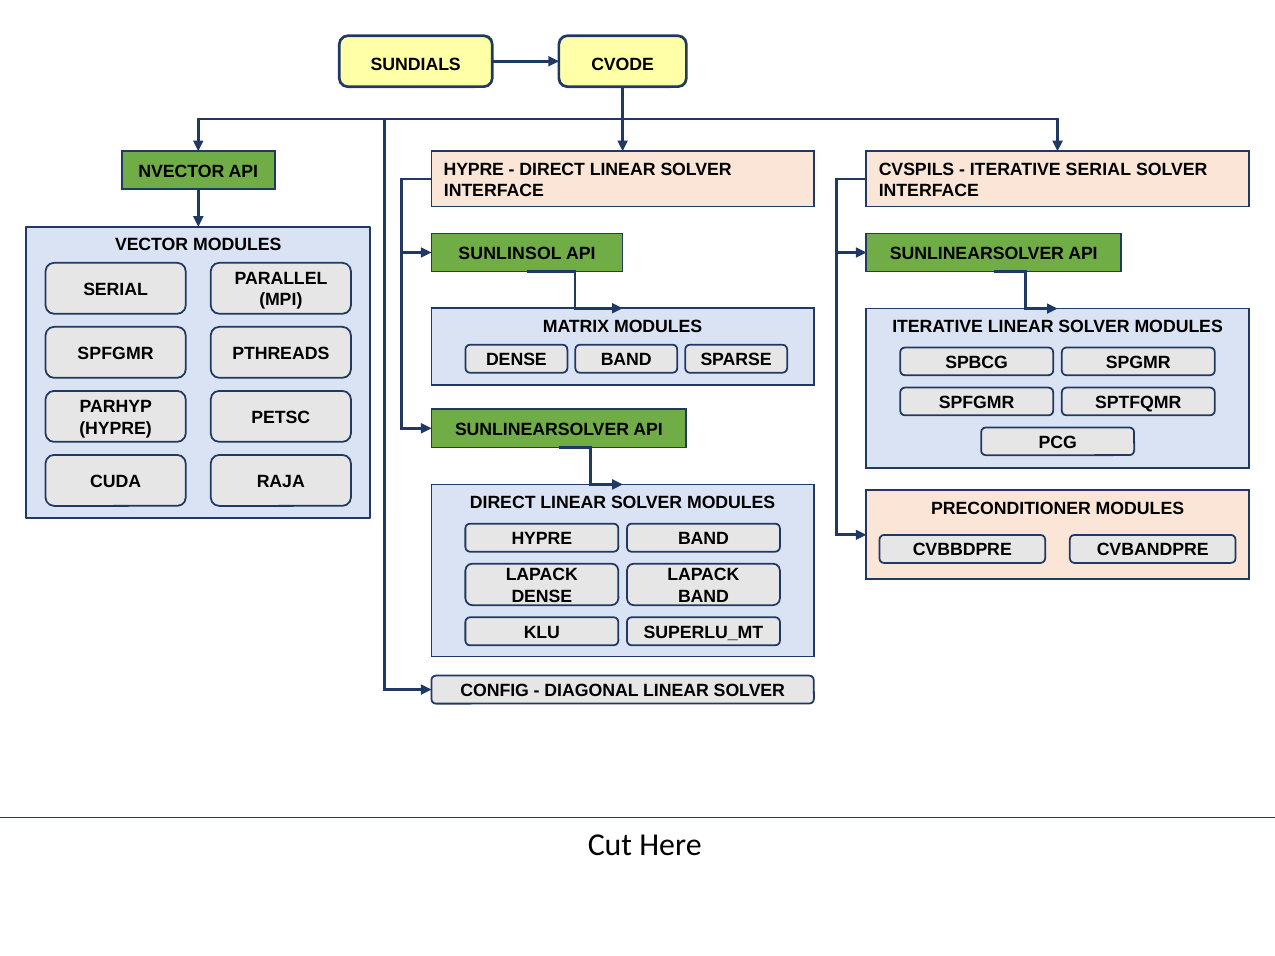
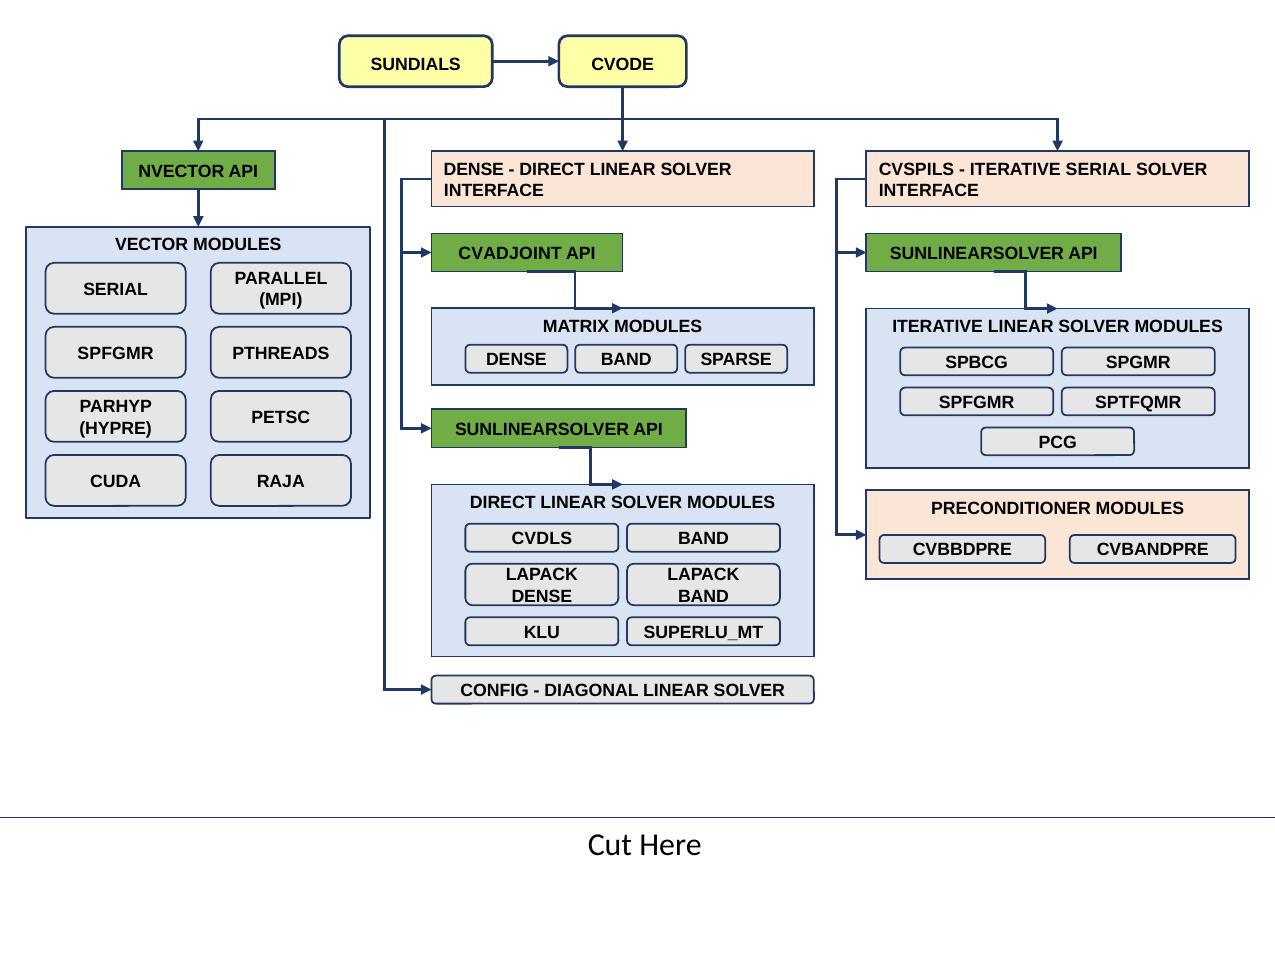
HYPRE at (474, 169): HYPRE -> DENSE
SUNLINSOL: SUNLINSOL -> CVADJOINT
HYPRE at (542, 539): HYPRE -> CVDLS
